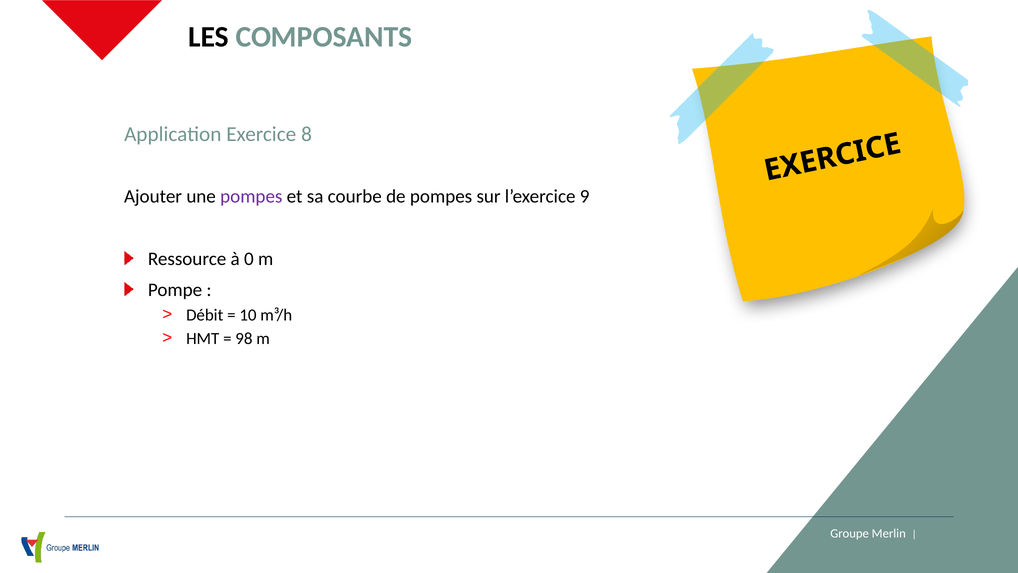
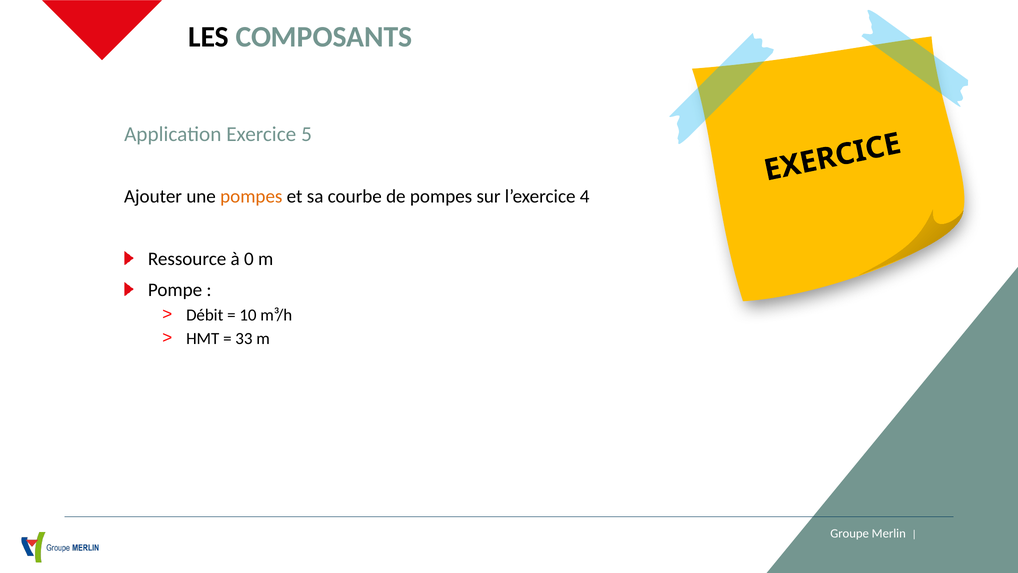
8: 8 -> 5
pompes at (251, 196) colour: purple -> orange
9: 9 -> 4
98: 98 -> 33
